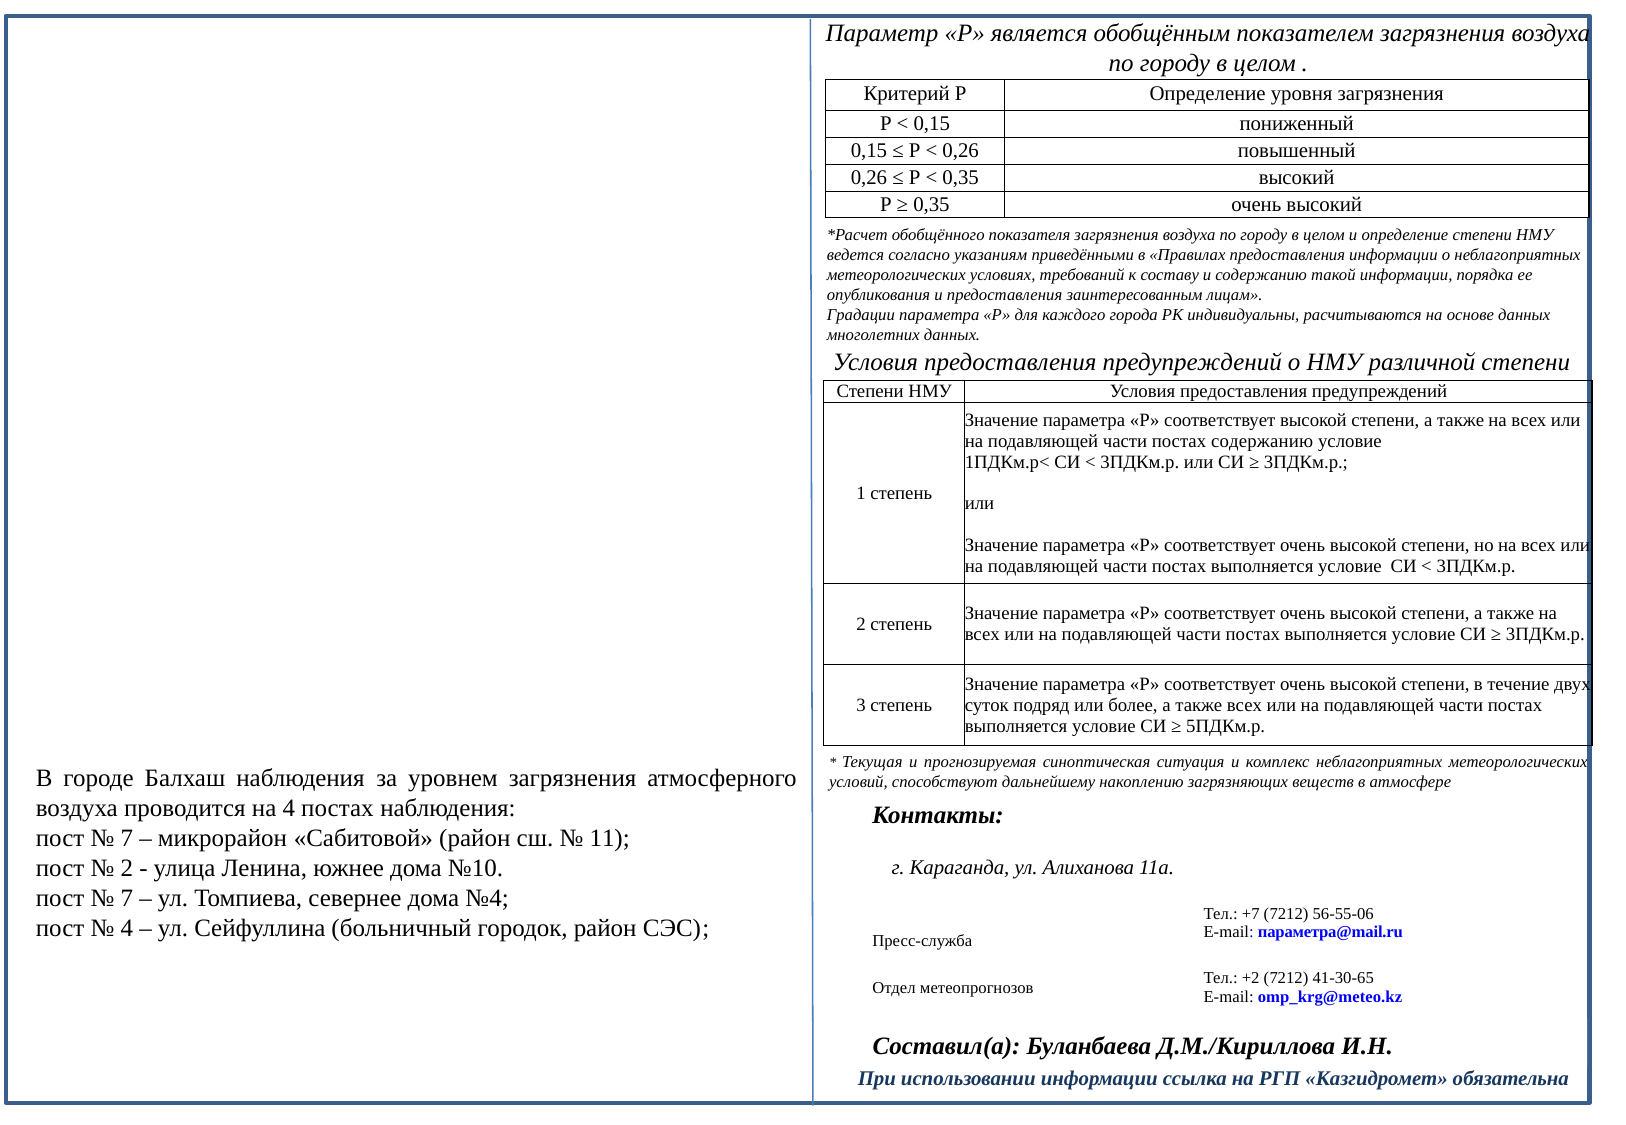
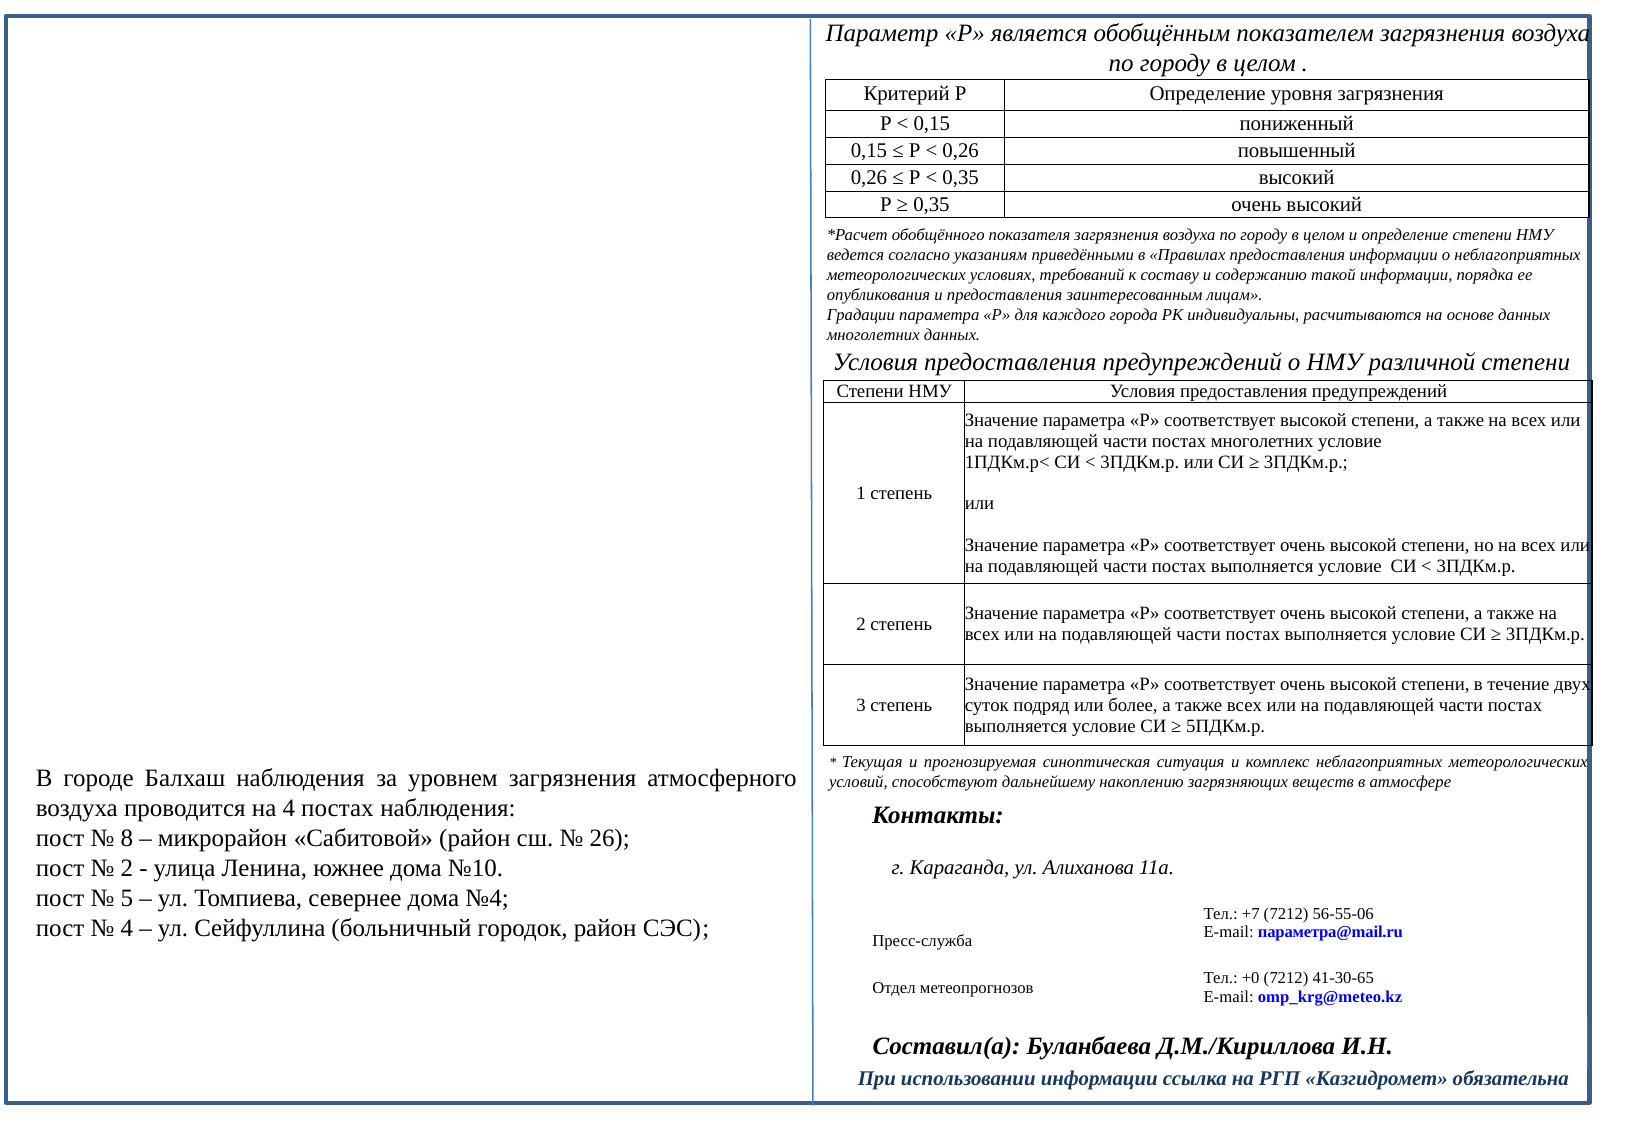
постах содержанию: содержанию -> многолетних
7 at (127, 838): 7 -> 8
11: 11 -> 26
7 at (127, 898): 7 -> 5
+2: +2 -> +0
